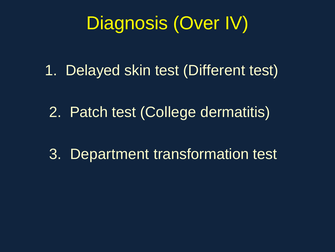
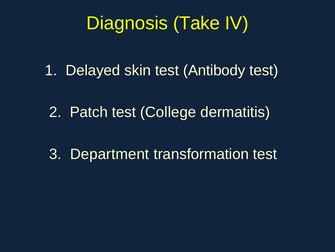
Over: Over -> Take
Different: Different -> Antibody
